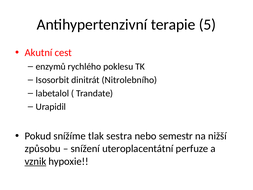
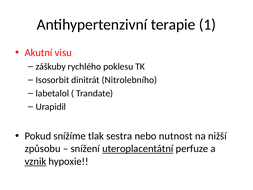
5: 5 -> 1
cest: cest -> visu
enzymů: enzymů -> záškuby
semestr: semestr -> nutnost
uteroplacentátní underline: none -> present
